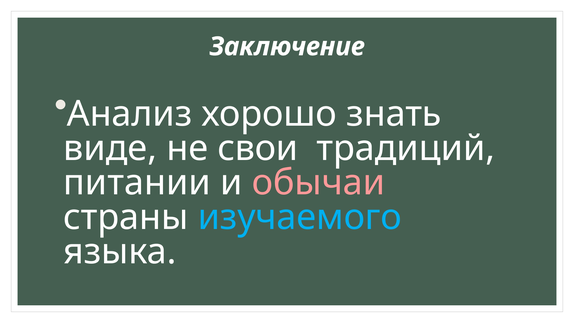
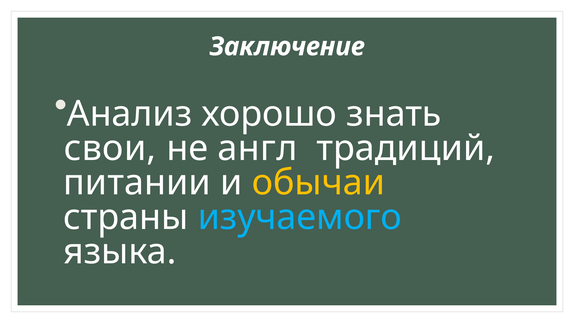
виде: виде -> свои
свои: свои -> англ
обычаи colour: pink -> yellow
